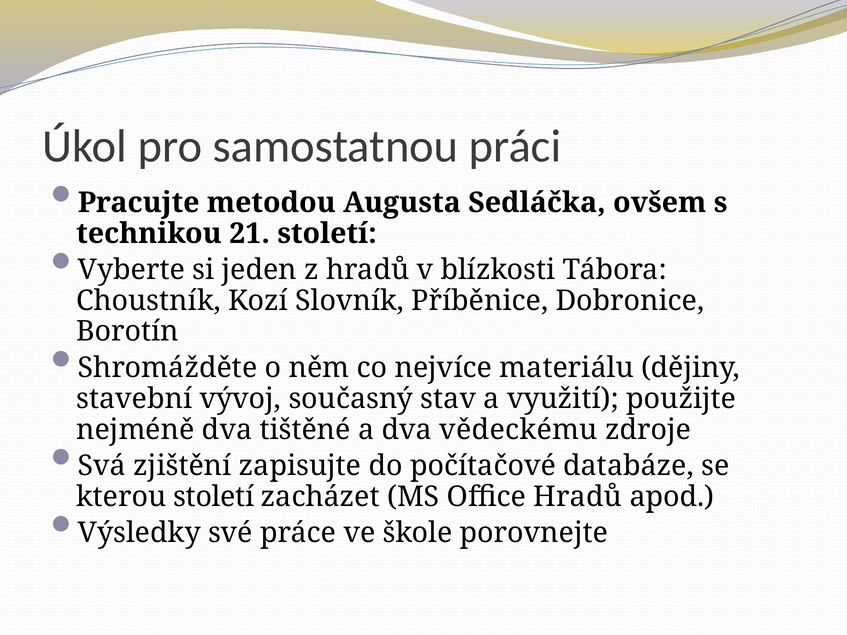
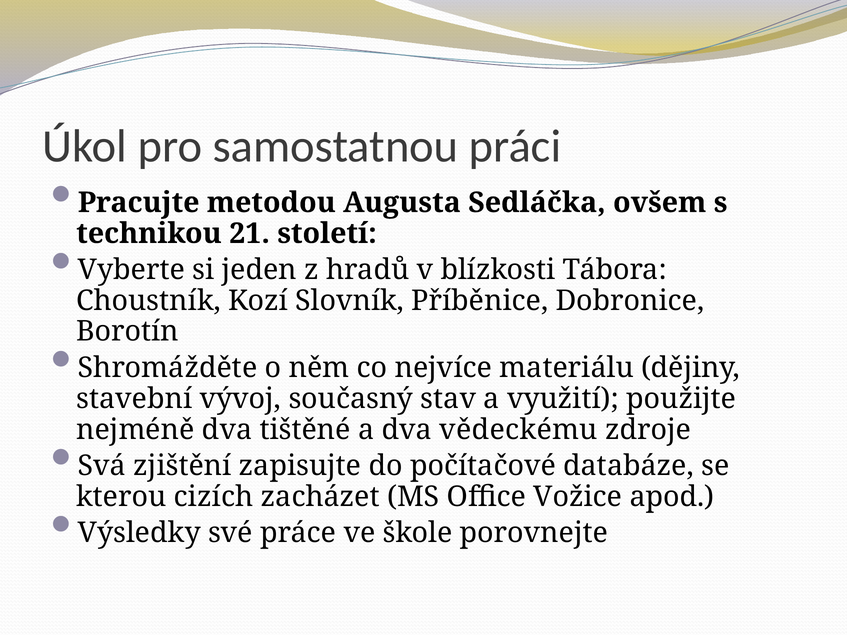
kterou století: století -> cizích
Office Hradů: Hradů -> Vožice
